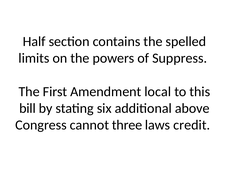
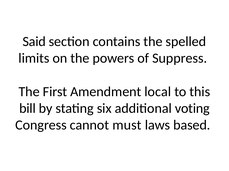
Half: Half -> Said
above: above -> voting
three: three -> must
credit: credit -> based
